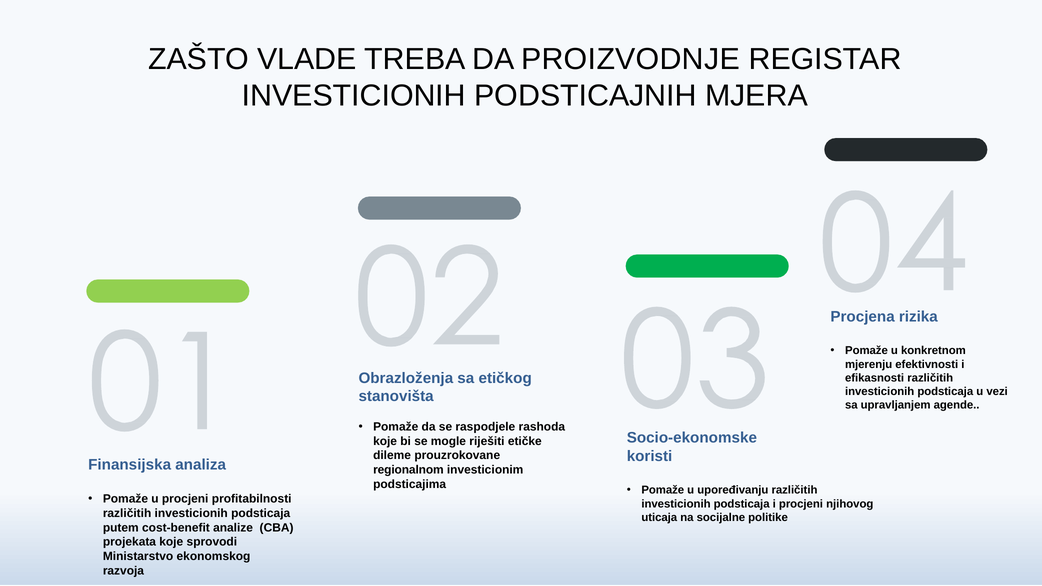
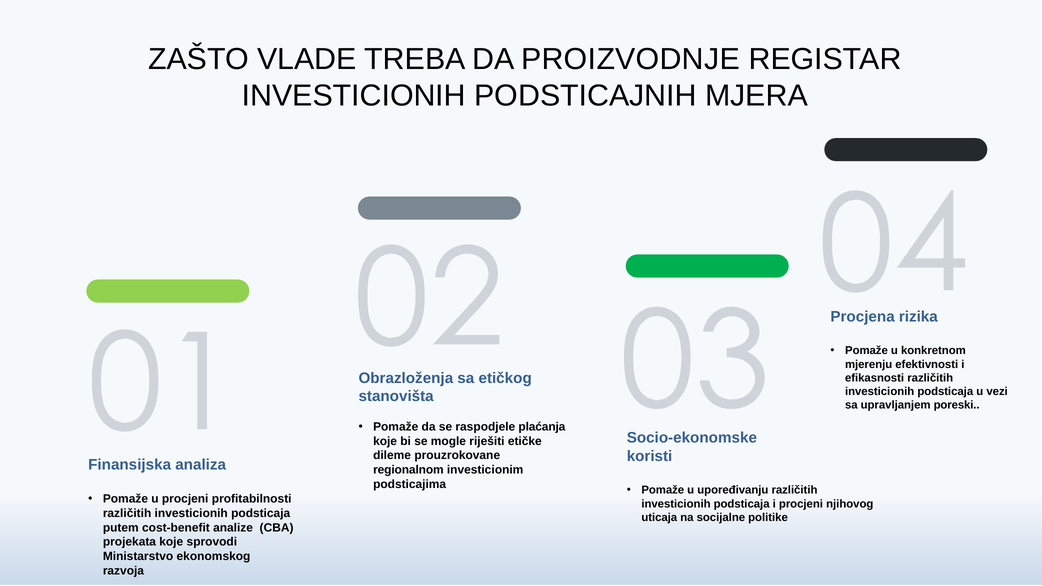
agende: agende -> poreski
rashoda: rashoda -> plaćanja
